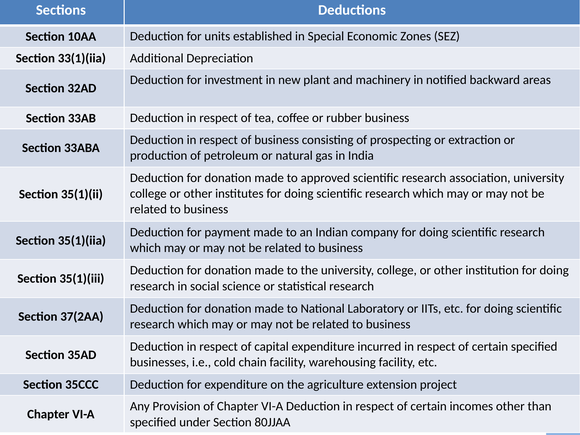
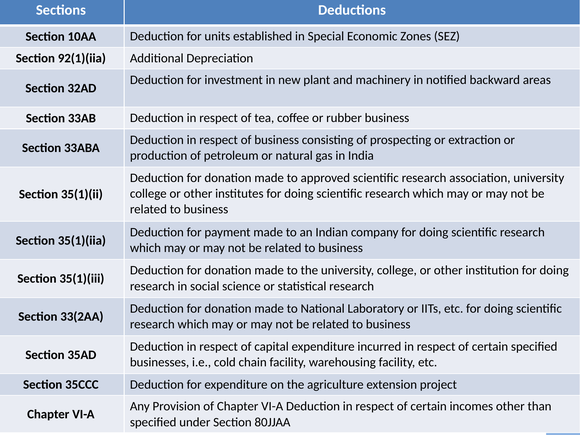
33(1)(iia: 33(1)(iia -> 92(1)(iia
37(2AA: 37(2AA -> 33(2AA
